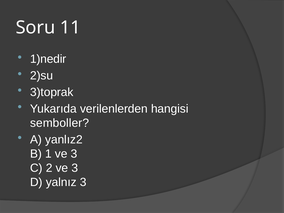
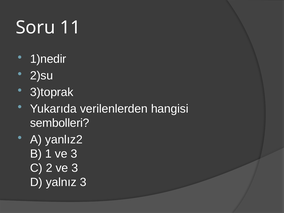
semboller: semboller -> sembolleri
